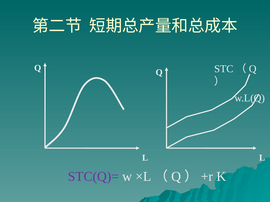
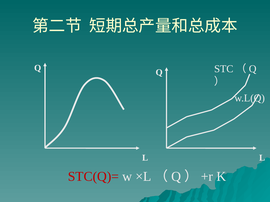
STC(Q)= colour: purple -> red
